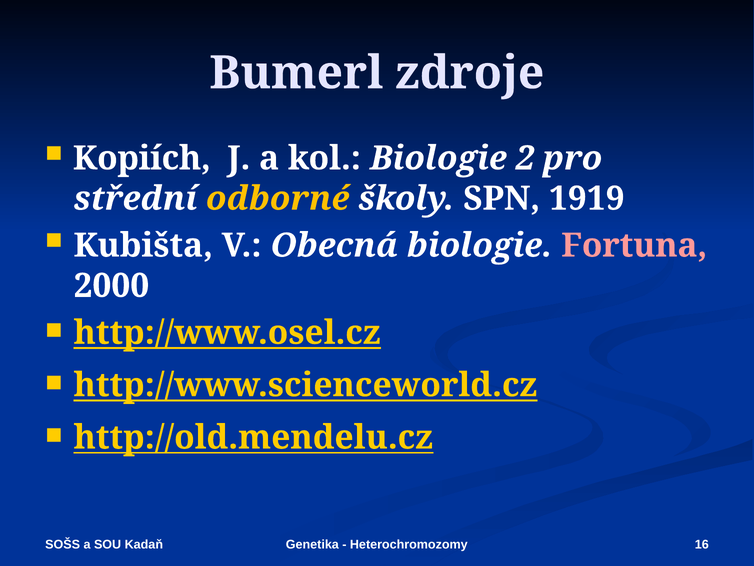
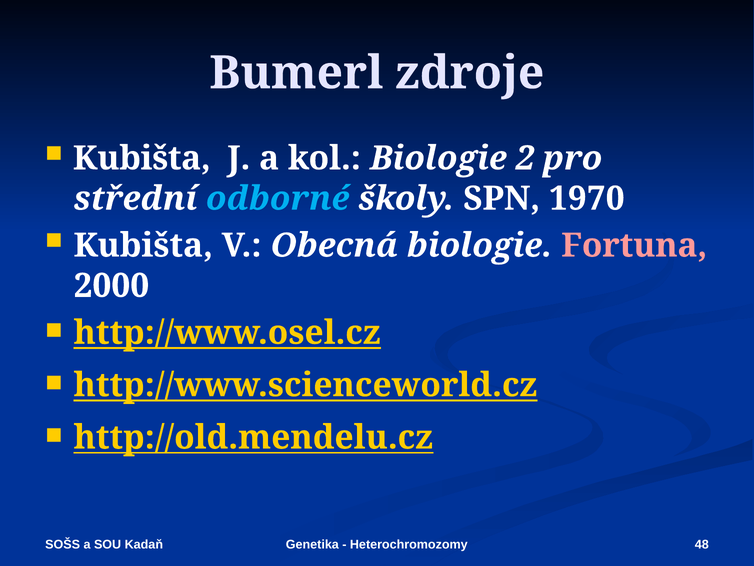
Kopiích at (142, 158): Kopiích -> Kubišta
odborné colour: yellow -> light blue
1919: 1919 -> 1970
16: 16 -> 48
